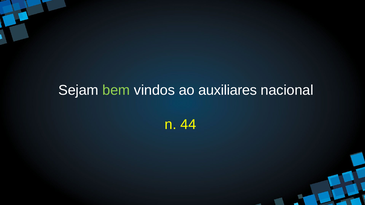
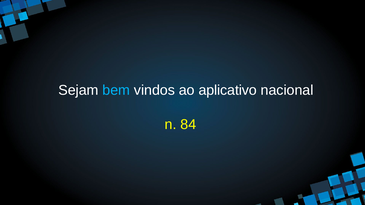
bem colour: light green -> light blue
auxiliares: auxiliares -> aplicativo
44: 44 -> 84
